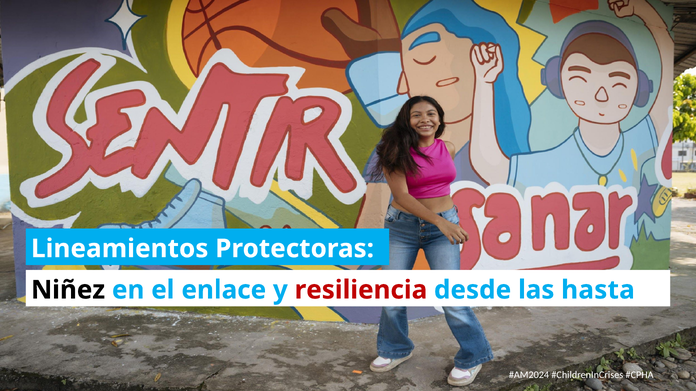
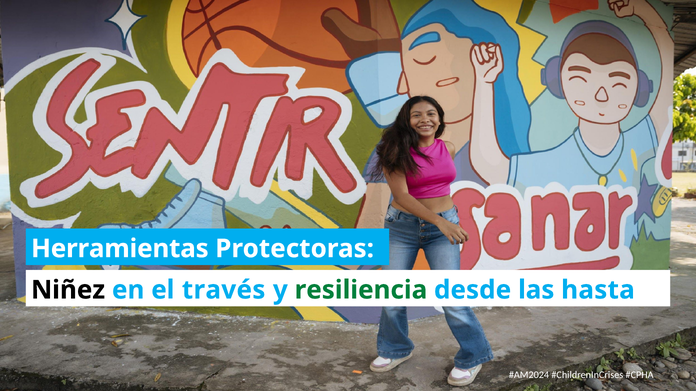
Lineamientos: Lineamientos -> Herramientas
enlace: enlace -> través
resiliencia colour: red -> green
